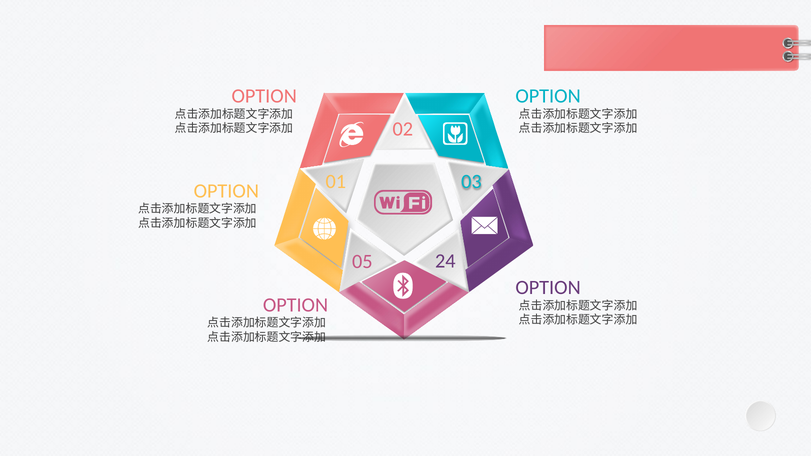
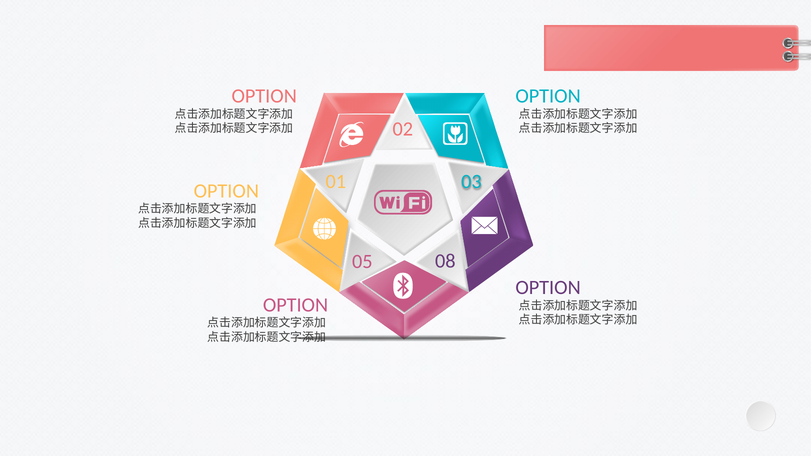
24: 24 -> 08
